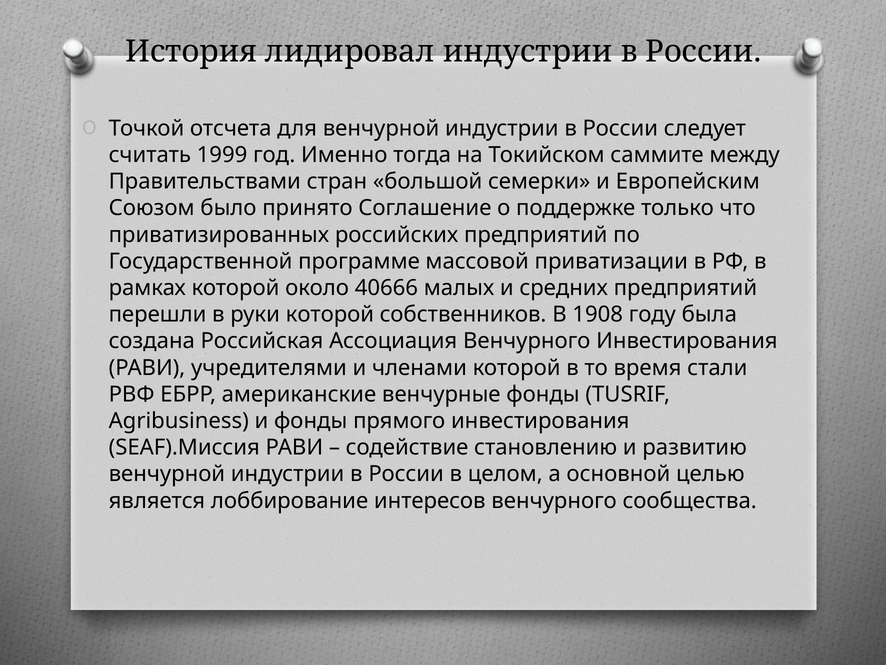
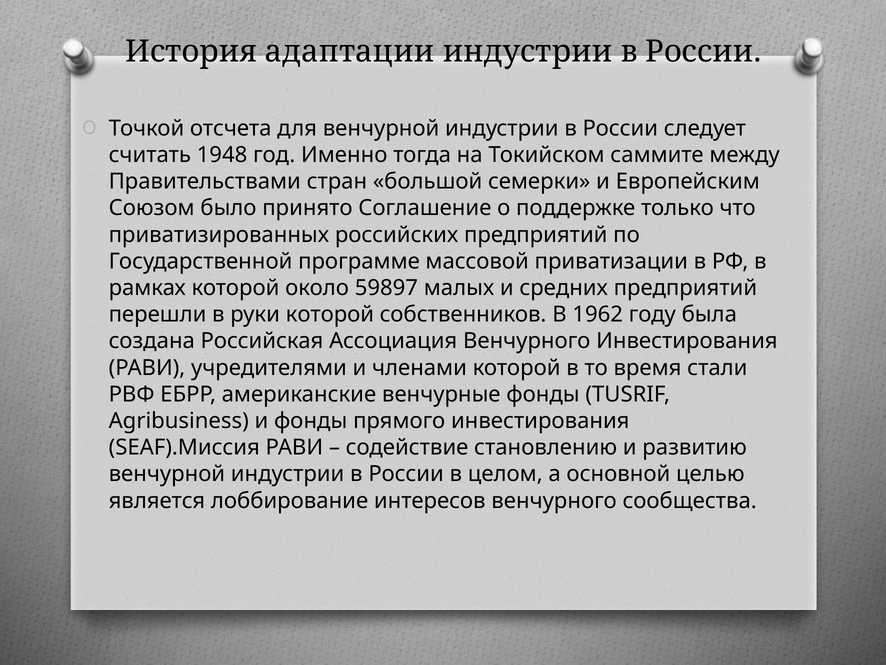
лидировал: лидировал -> адаптации
1999: 1999 -> 1948
40666: 40666 -> 59897
1908: 1908 -> 1962
